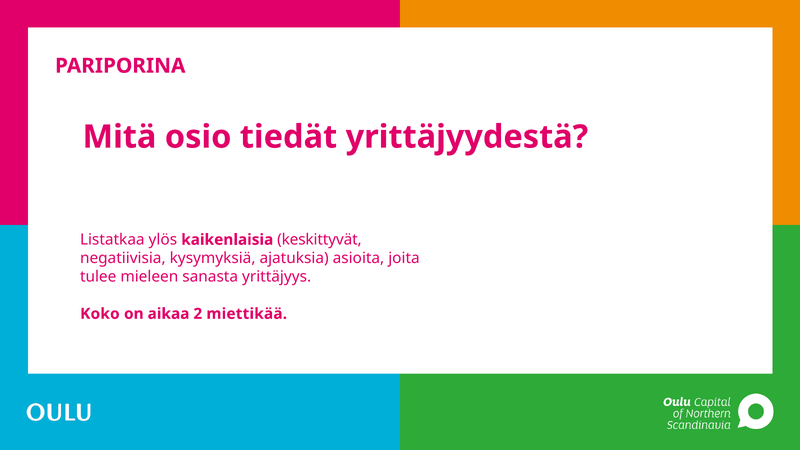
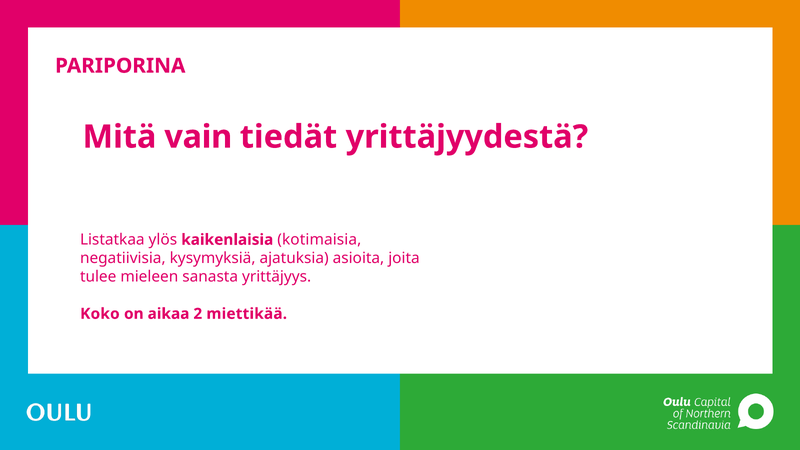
osio: osio -> vain
keskittyvät: keskittyvät -> kotimaisia
